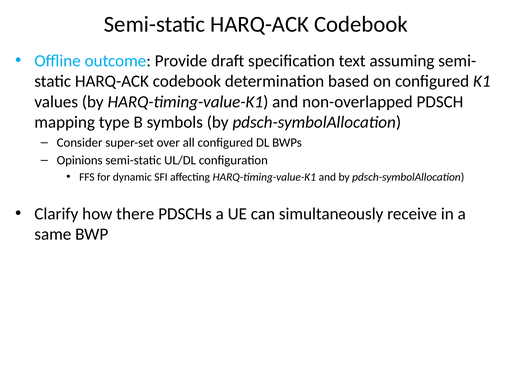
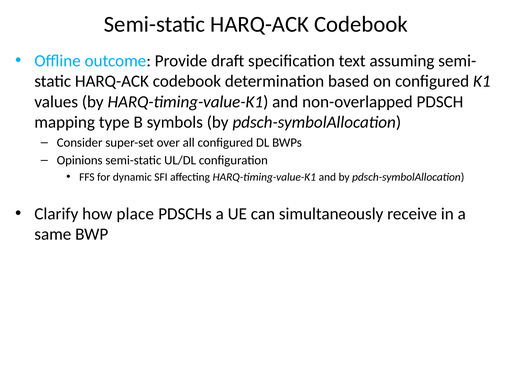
there: there -> place
